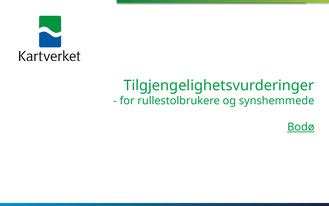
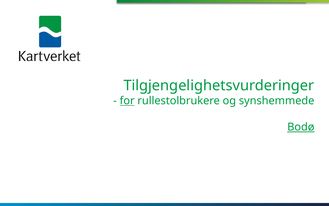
for underline: none -> present
